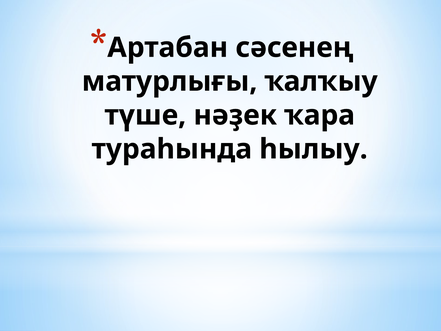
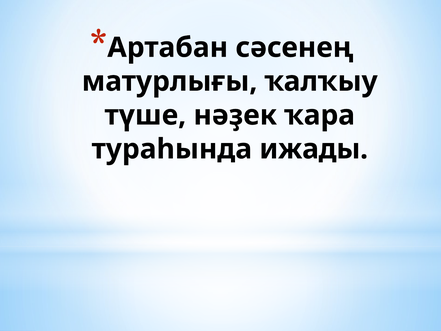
һылыу: һылыу -> ижады
